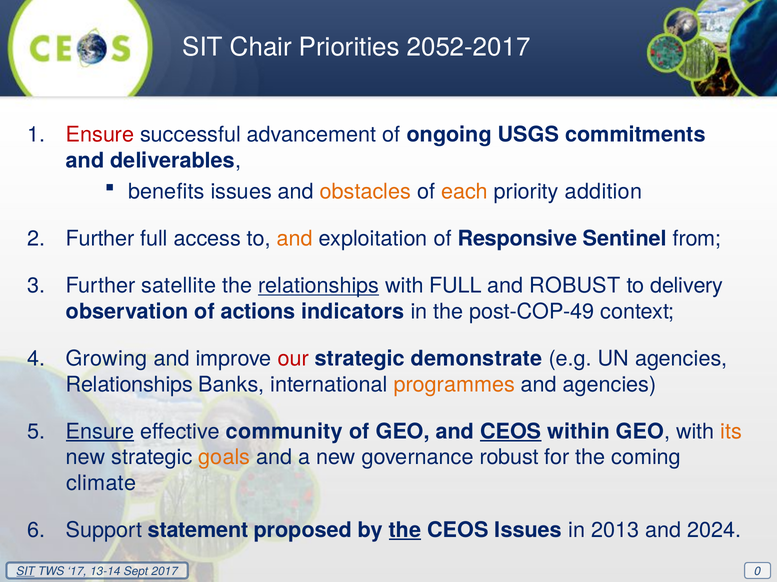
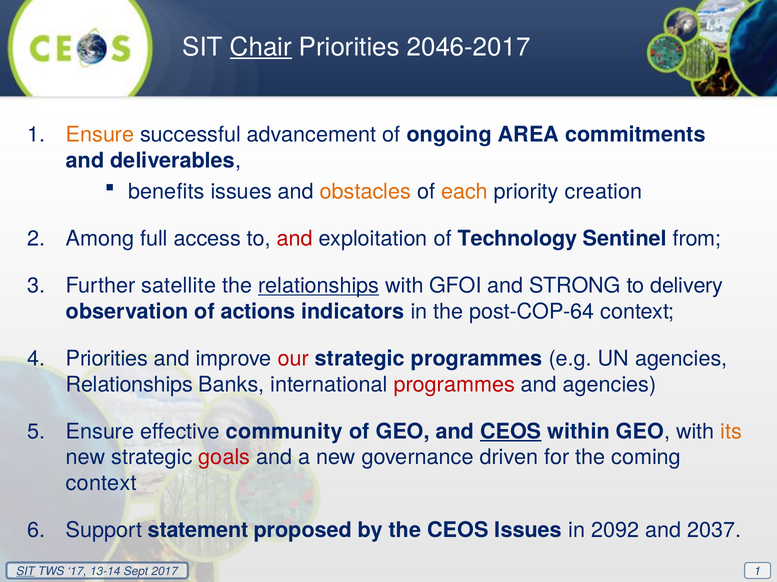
Chair underline: none -> present
2052-2017: 2052-2017 -> 2046-2017
Ensure at (100, 135) colour: red -> orange
USGS: USGS -> AREA
addition: addition -> creation
Further at (100, 239): Further -> Among
and at (295, 239) colour: orange -> red
Responsive: Responsive -> Technology
with FULL: FULL -> GFOI
and ROBUST: ROBUST -> STRONG
post-COP-49: post-COP-49 -> post-COP-64
Growing at (107, 359): Growing -> Priorities
strategic demonstrate: demonstrate -> programmes
programmes at (454, 385) colour: orange -> red
Ensure at (100, 432) underline: present -> none
goals colour: orange -> red
governance robust: robust -> driven
climate at (101, 484): climate -> context
the at (405, 531) underline: present -> none
2013: 2013 -> 2092
2024: 2024 -> 2037
2017 0: 0 -> 1
